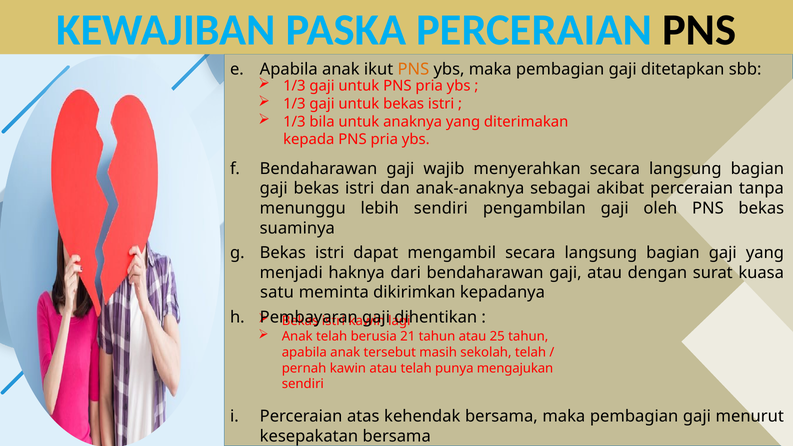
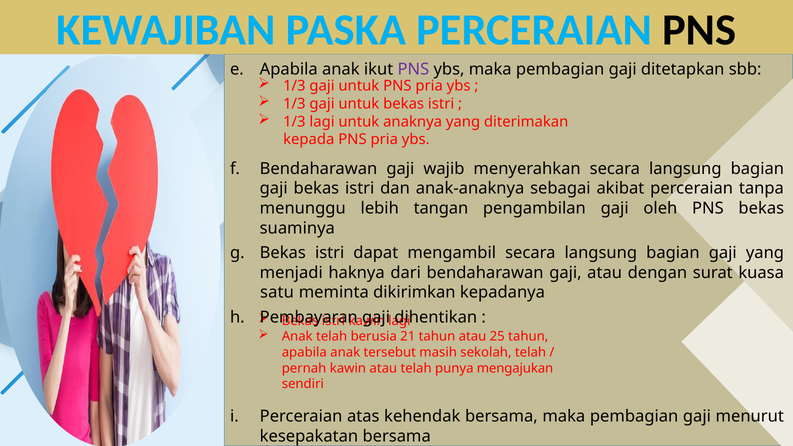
PNS at (413, 69) colour: orange -> purple
1/3 bila: bila -> lagi
lebih sendiri: sendiri -> tangan
